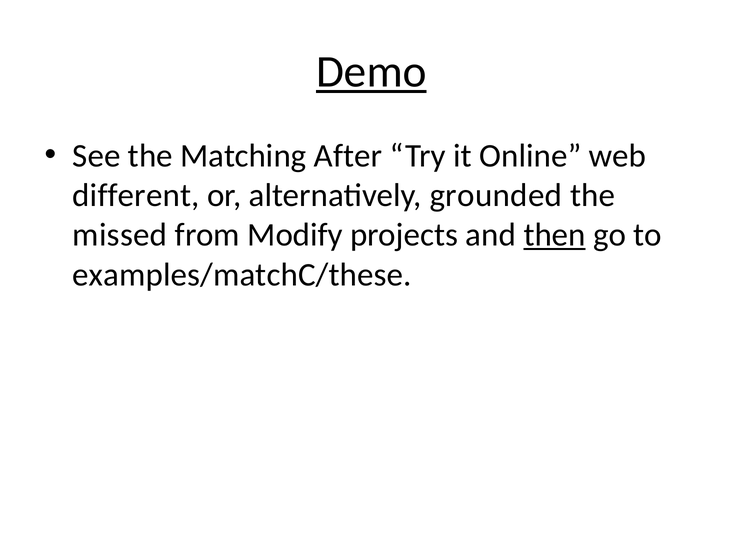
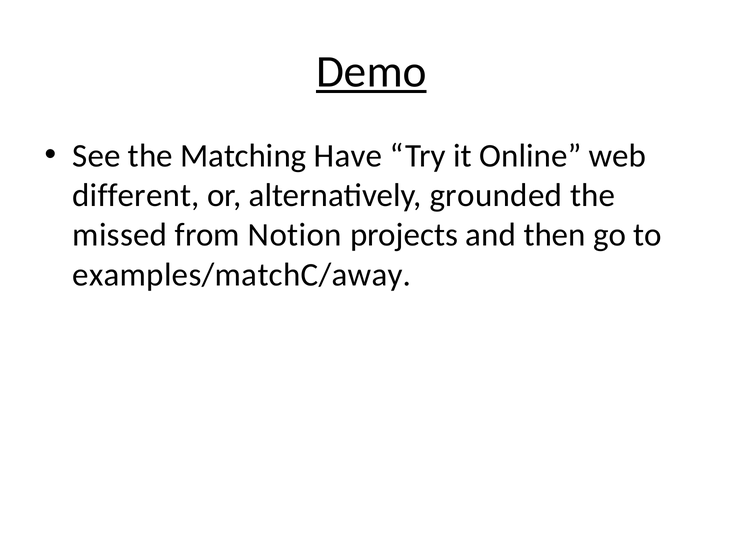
After: After -> Have
Modify: Modify -> Notion
then underline: present -> none
examples/matchC/these: examples/matchC/these -> examples/matchC/away
